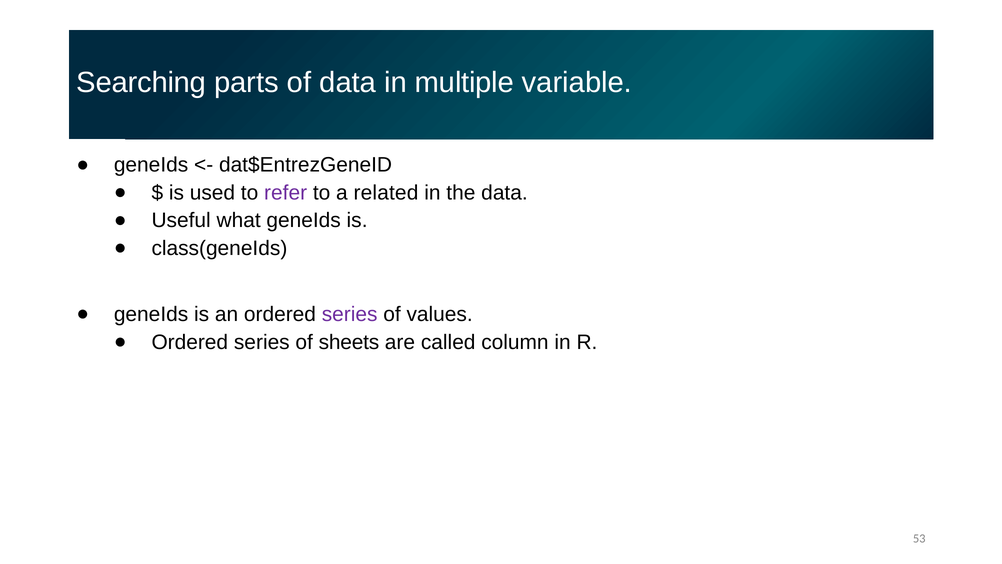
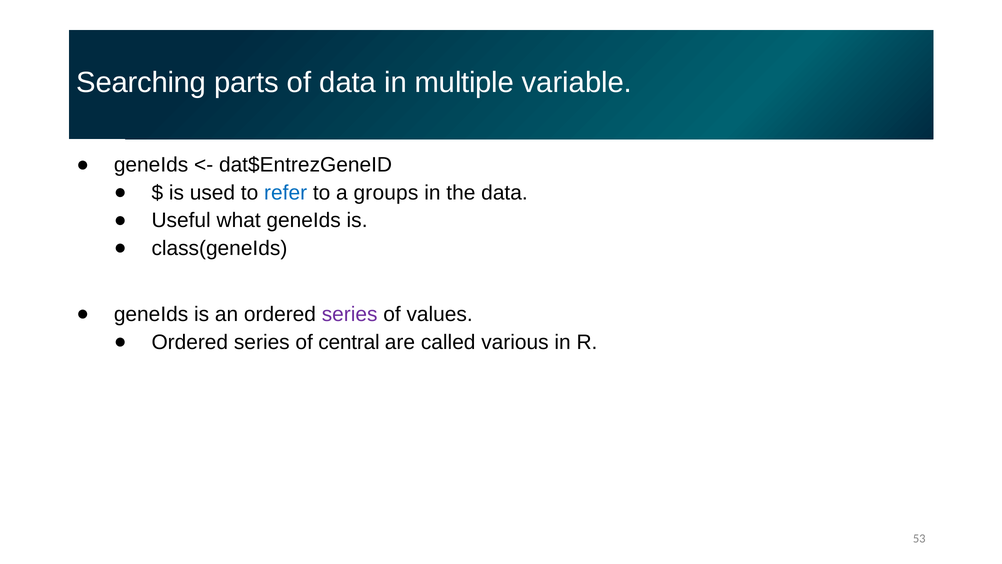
refer colour: purple -> blue
related: related -> groups
sheets: sheets -> central
column: column -> various
